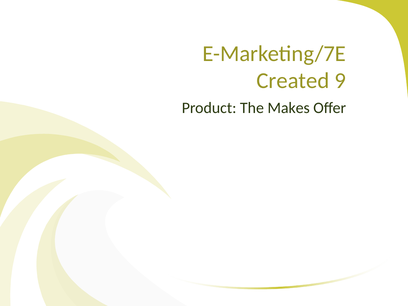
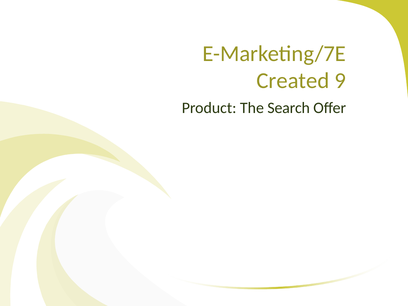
Makes: Makes -> Search
